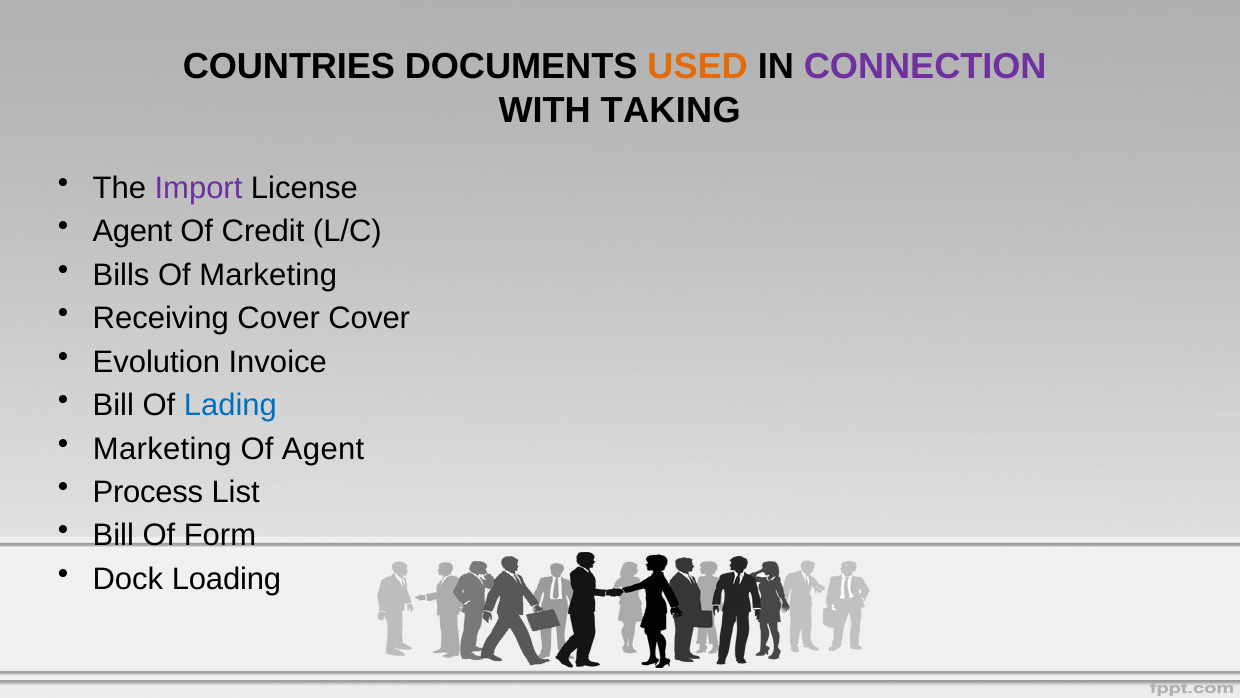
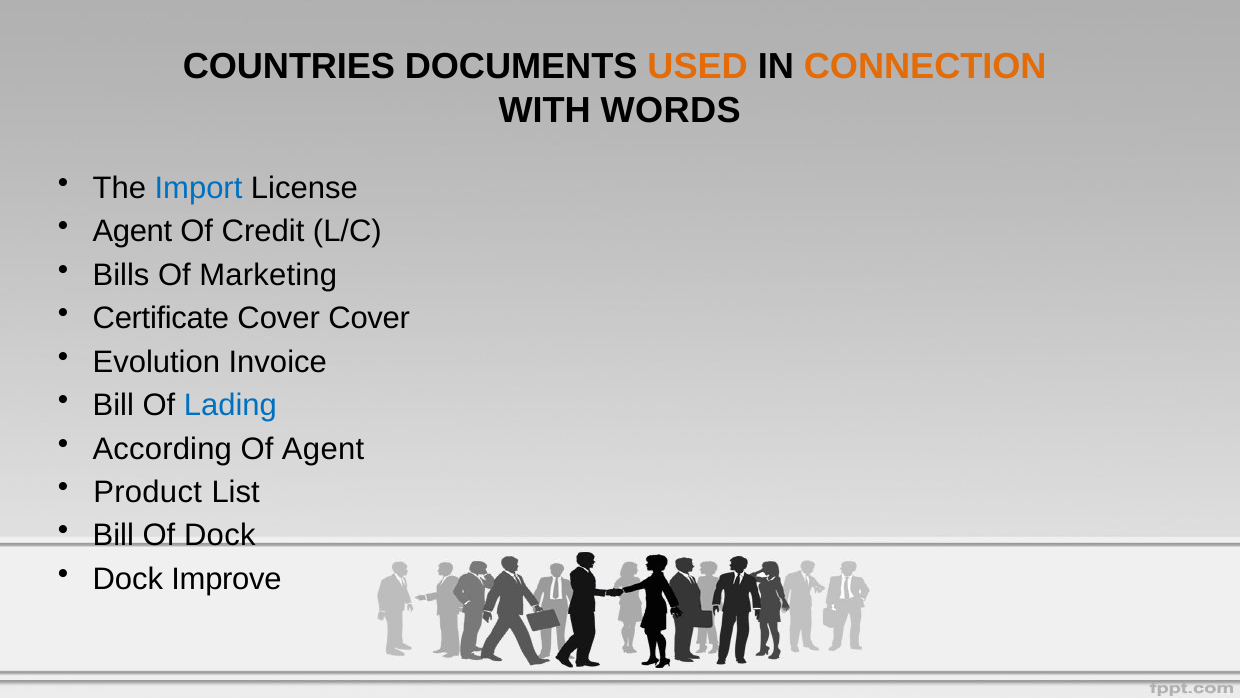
CONNECTION colour: purple -> orange
TAKING: TAKING -> WORDS
Import colour: purple -> blue
Receiving: Receiving -> Certificate
Marketing at (162, 449): Marketing -> According
Process: Process -> Product
Of Form: Form -> Dock
Loading: Loading -> Improve
